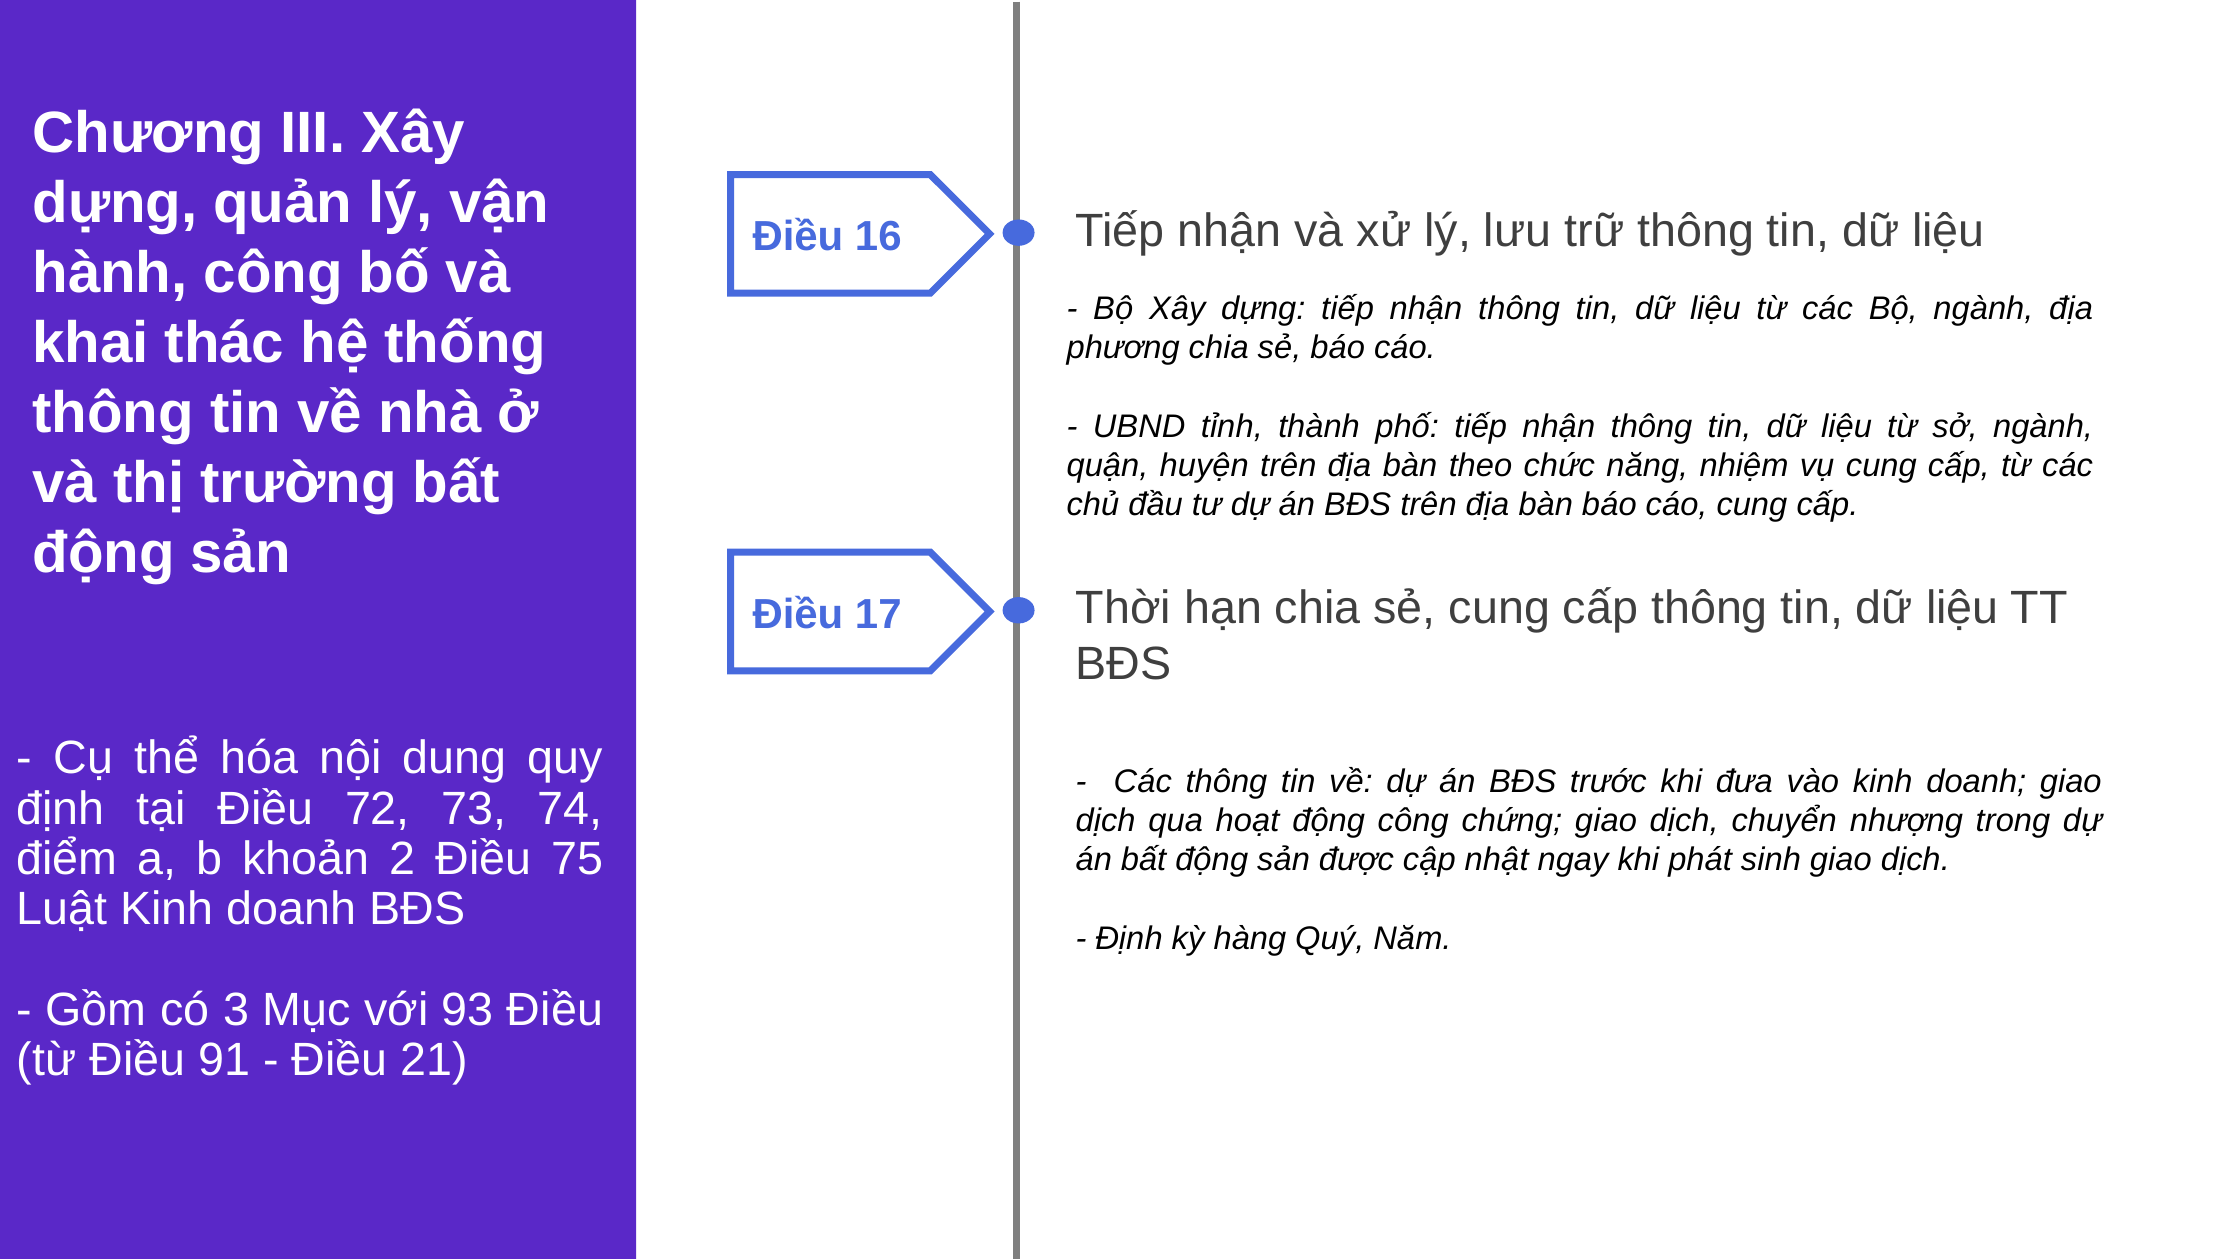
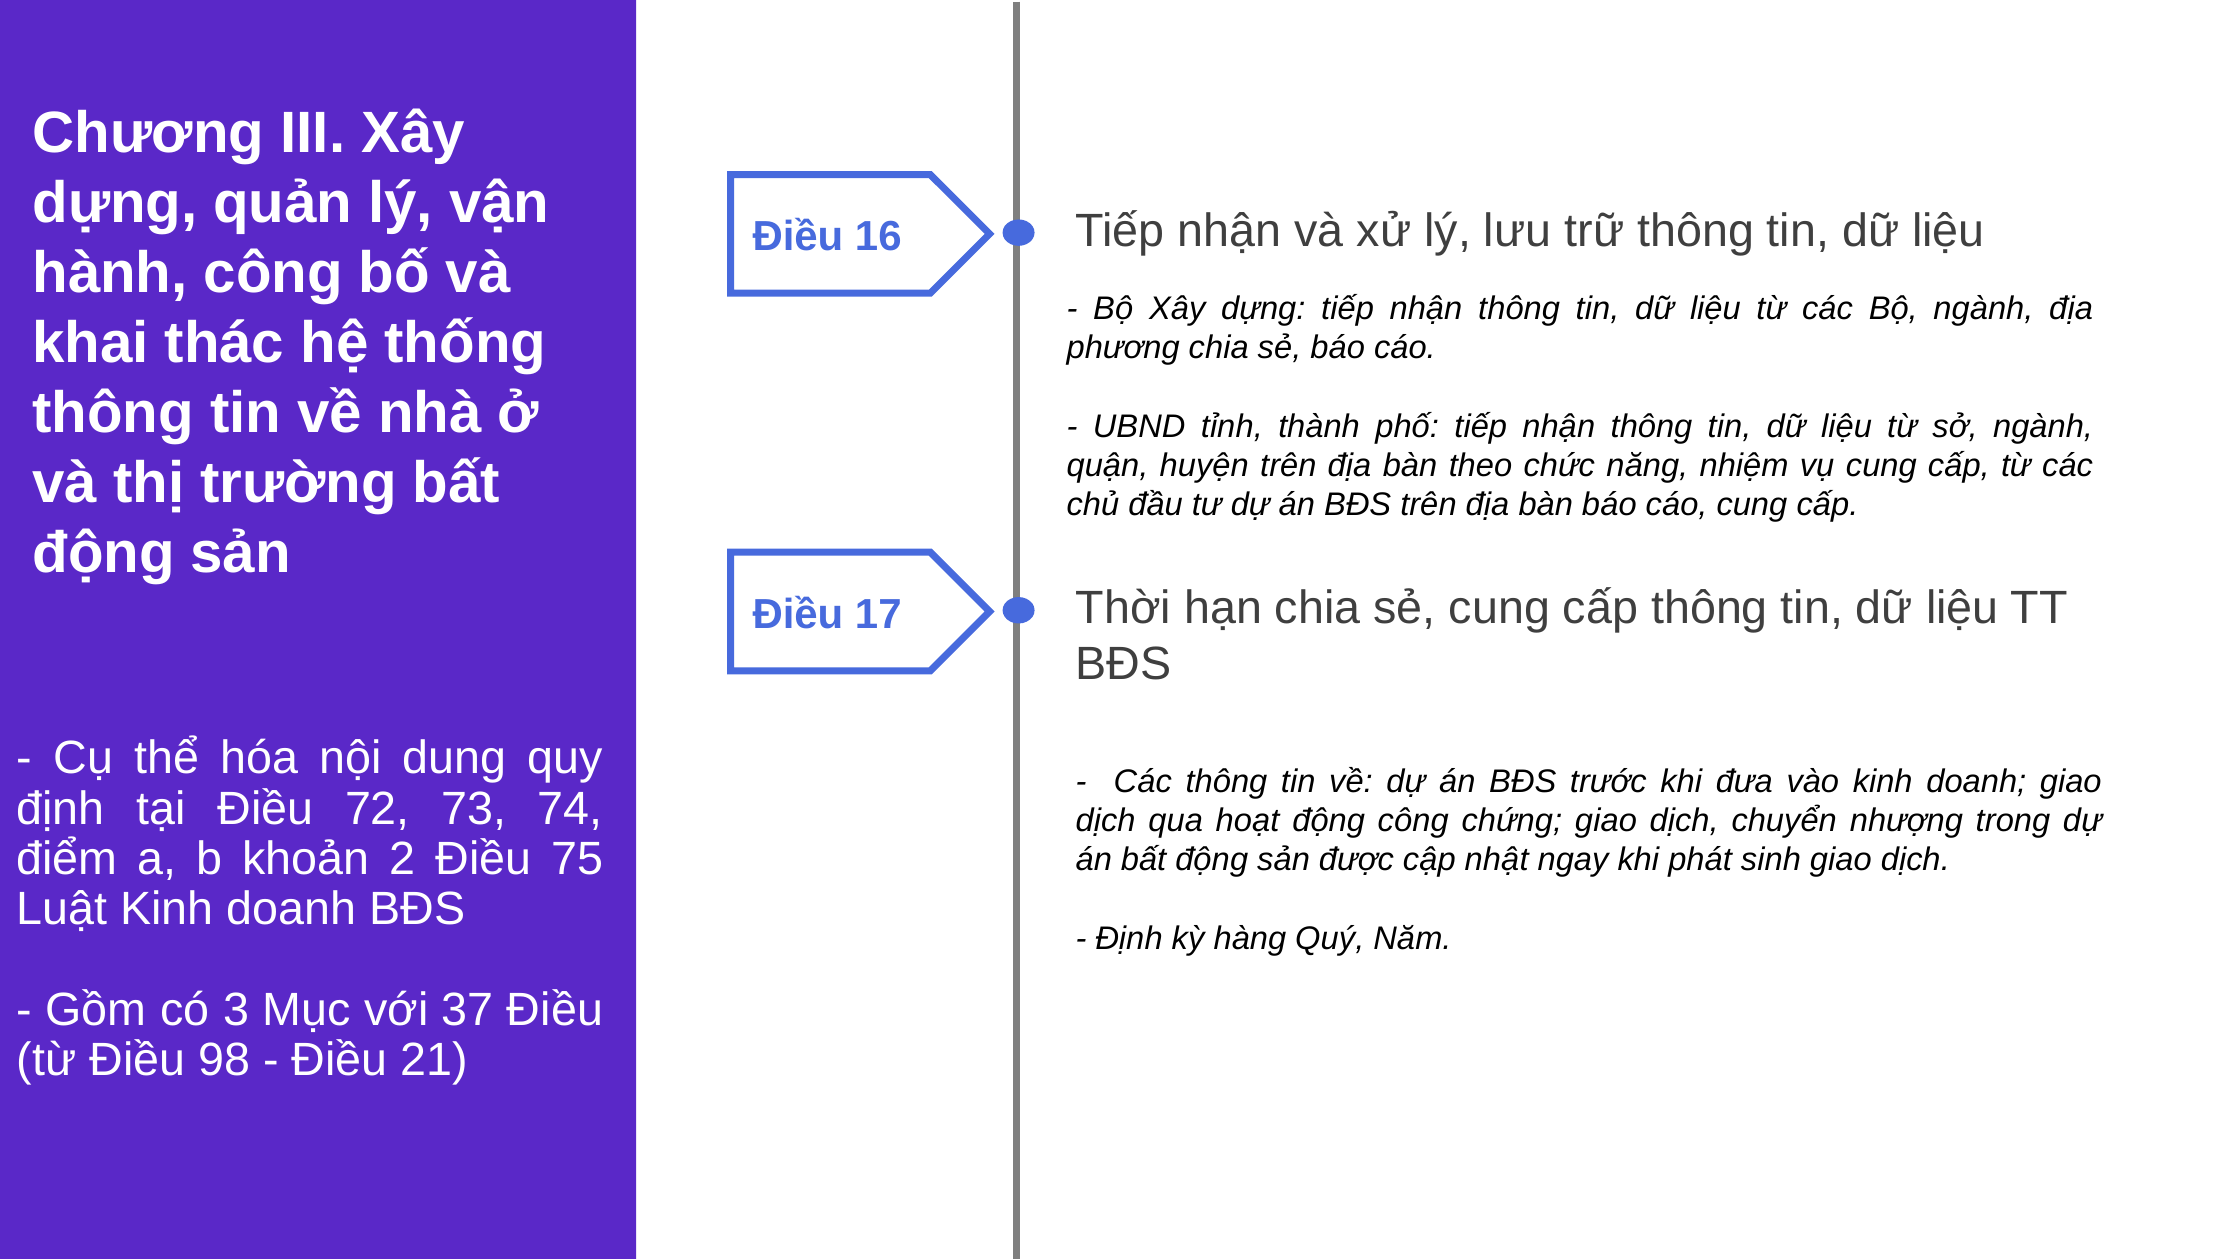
93: 93 -> 37
91: 91 -> 98
